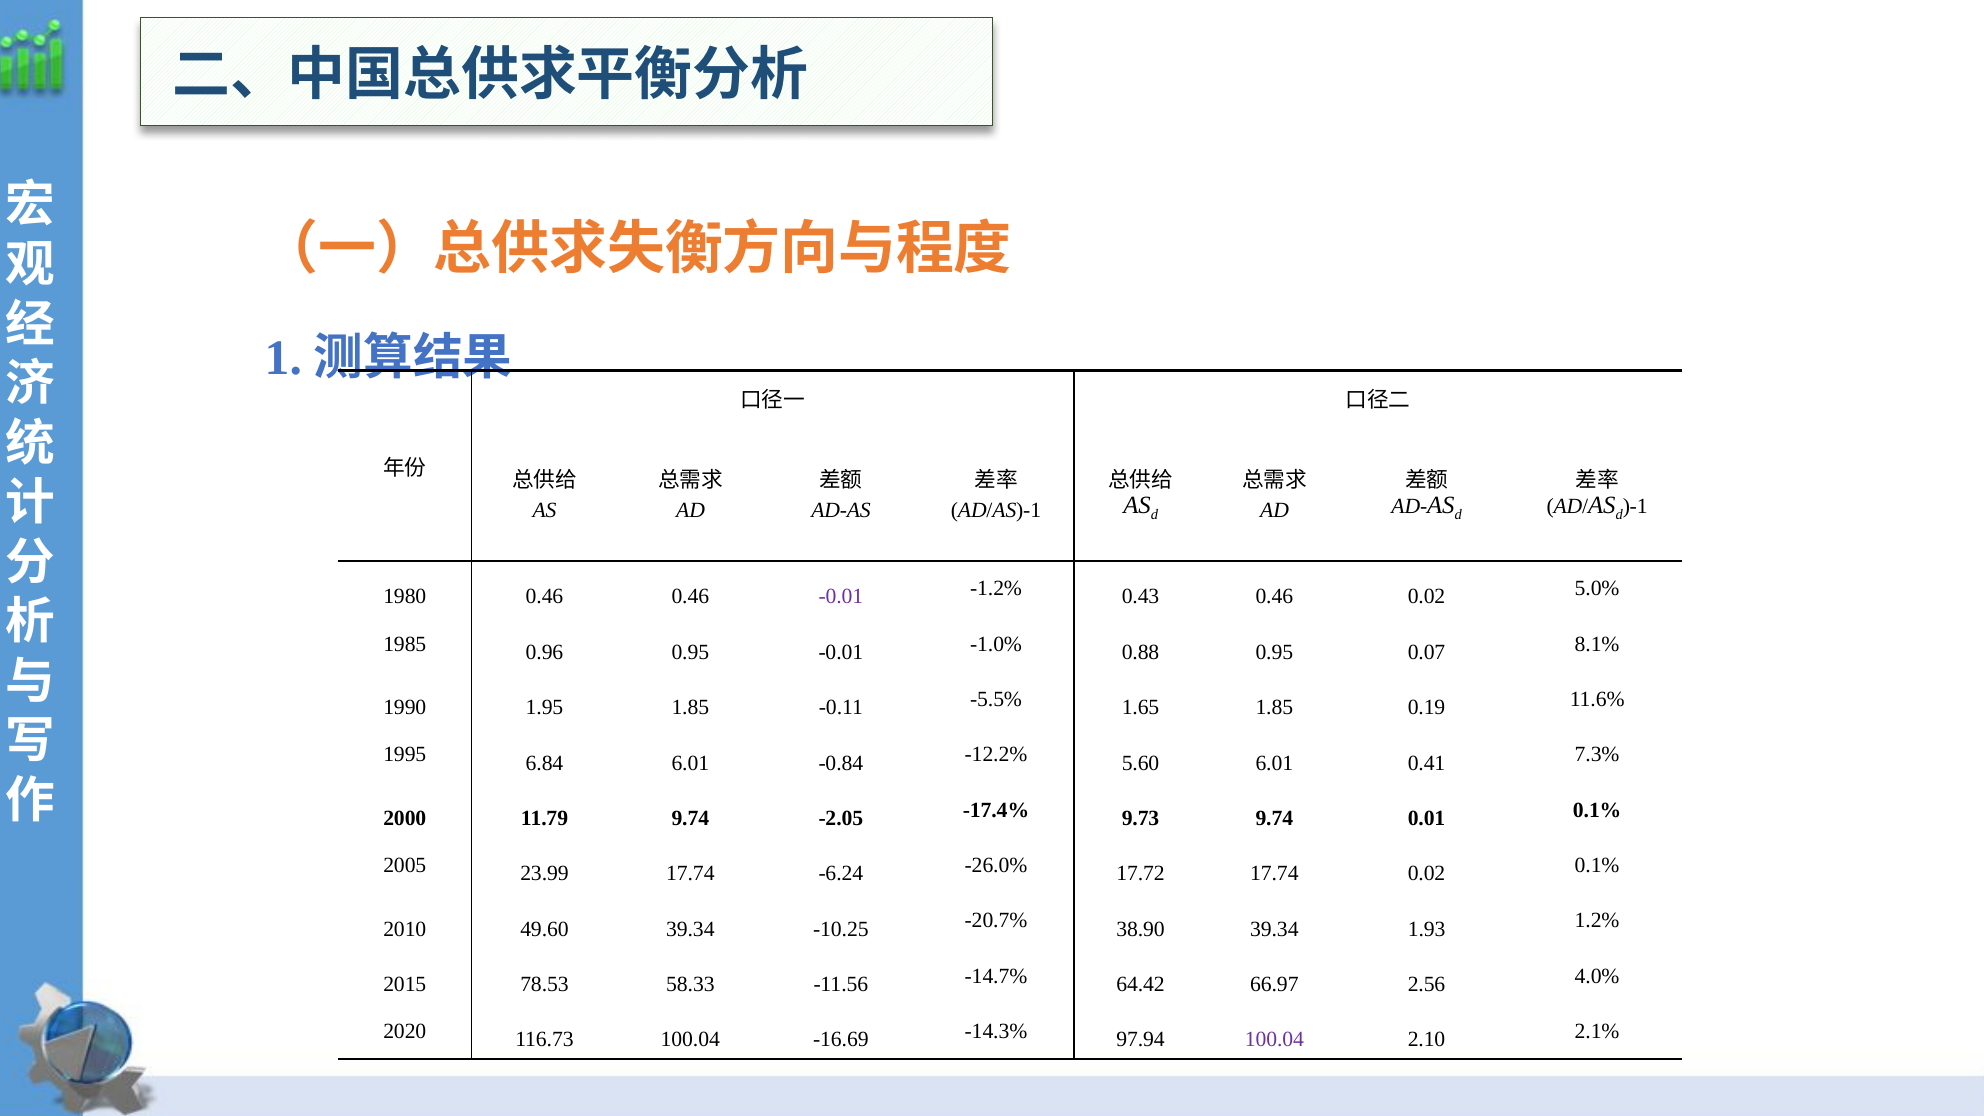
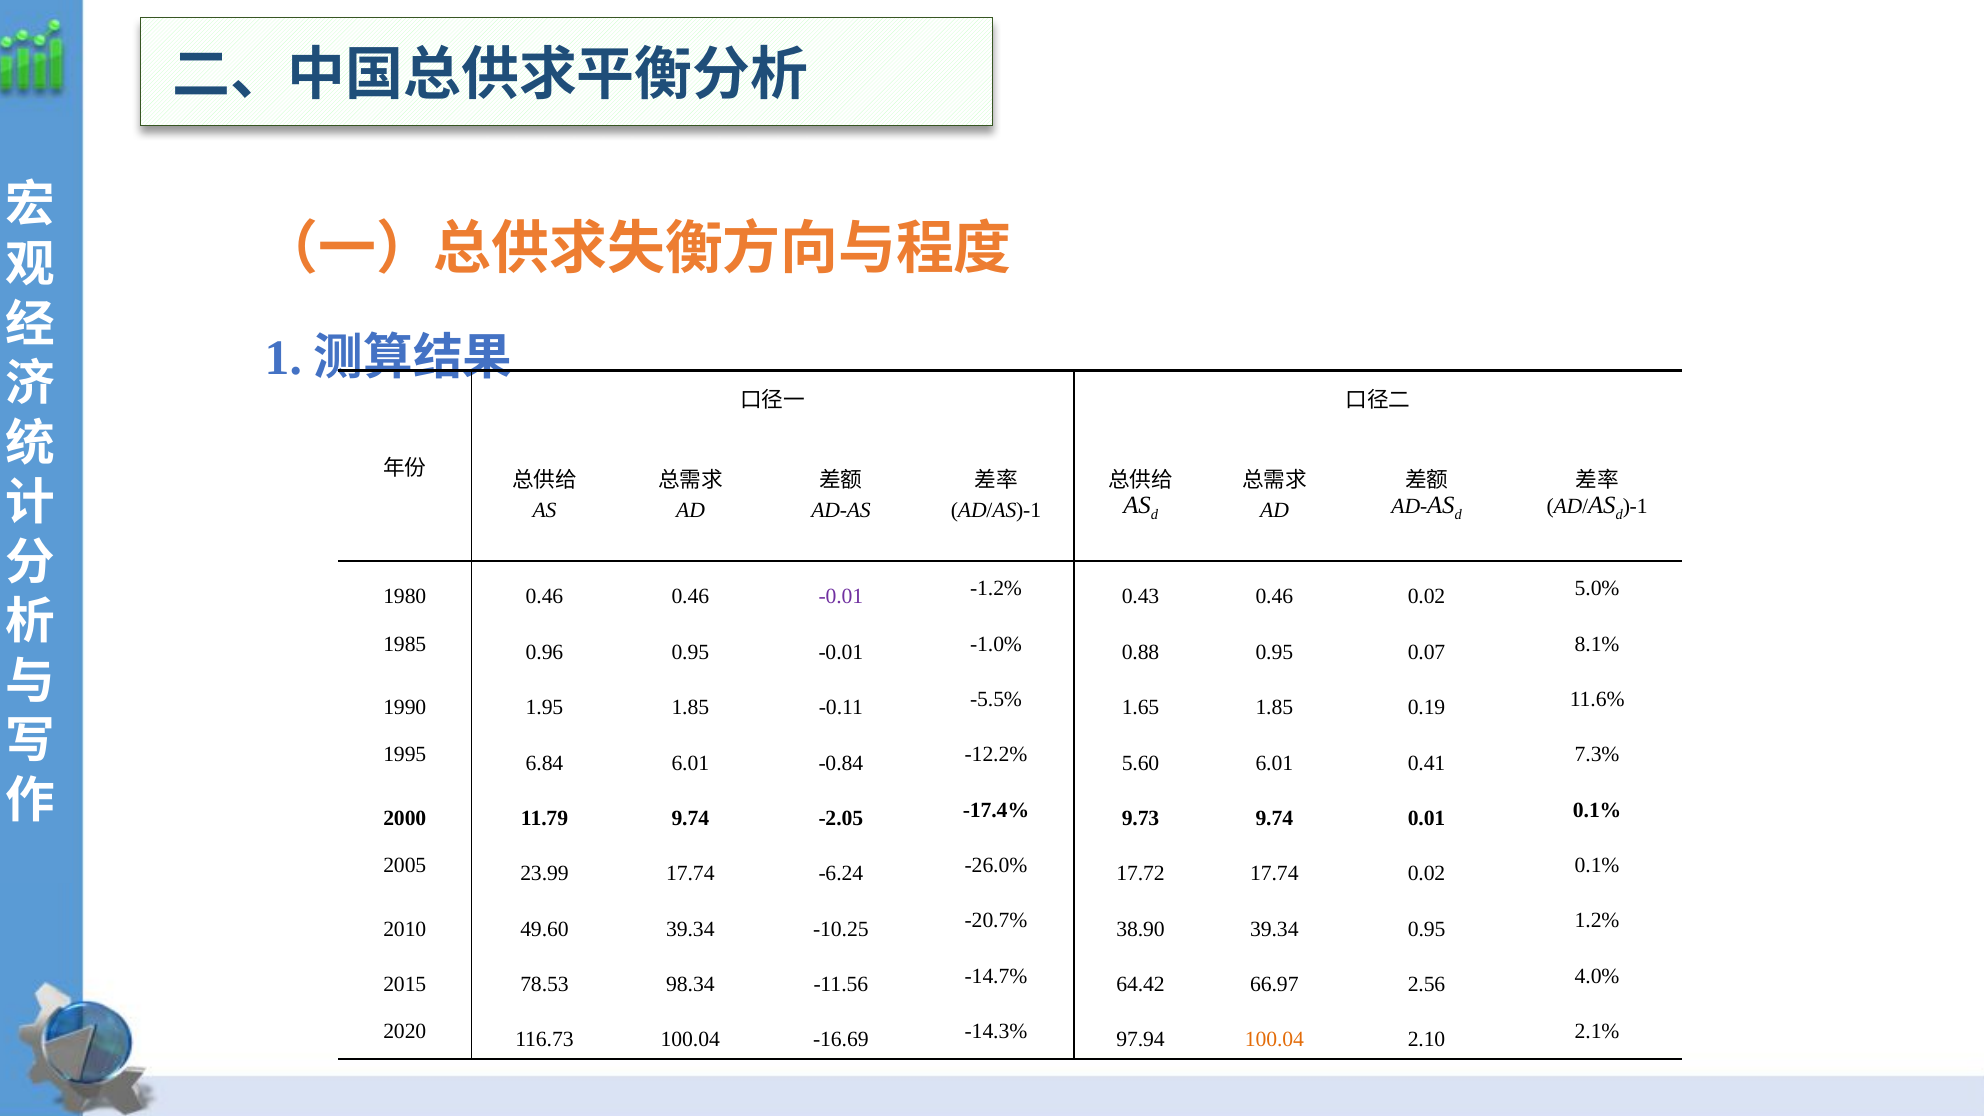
39.34 1.93: 1.93 -> 0.95
58.33: 58.33 -> 98.34
100.04 at (1274, 1040) colour: purple -> orange
